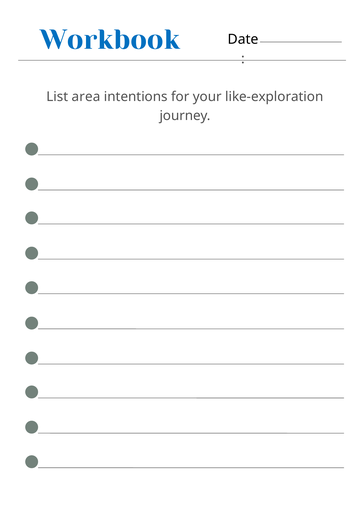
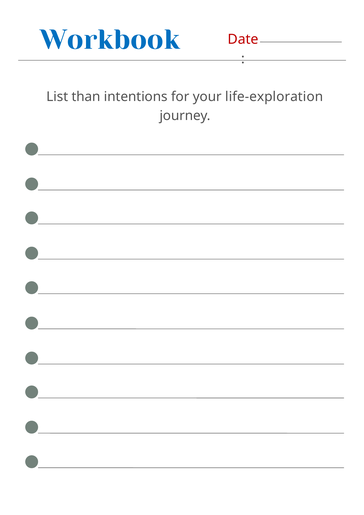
Date colour: black -> red
area: area -> than
like-exploration: like-exploration -> life-exploration
